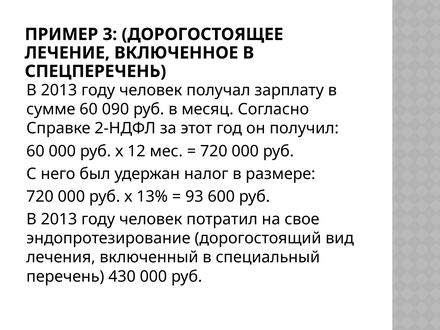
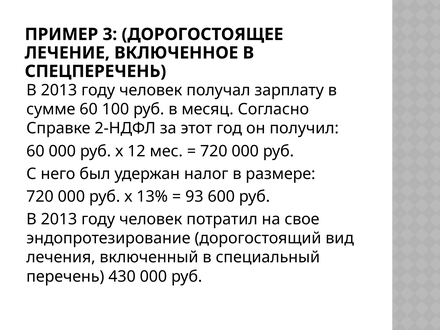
090: 090 -> 100
